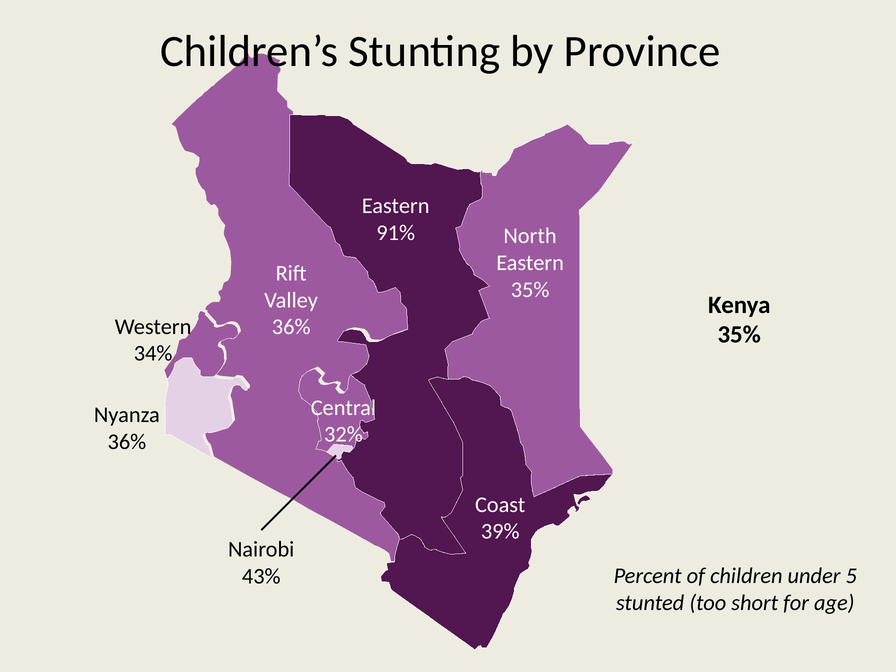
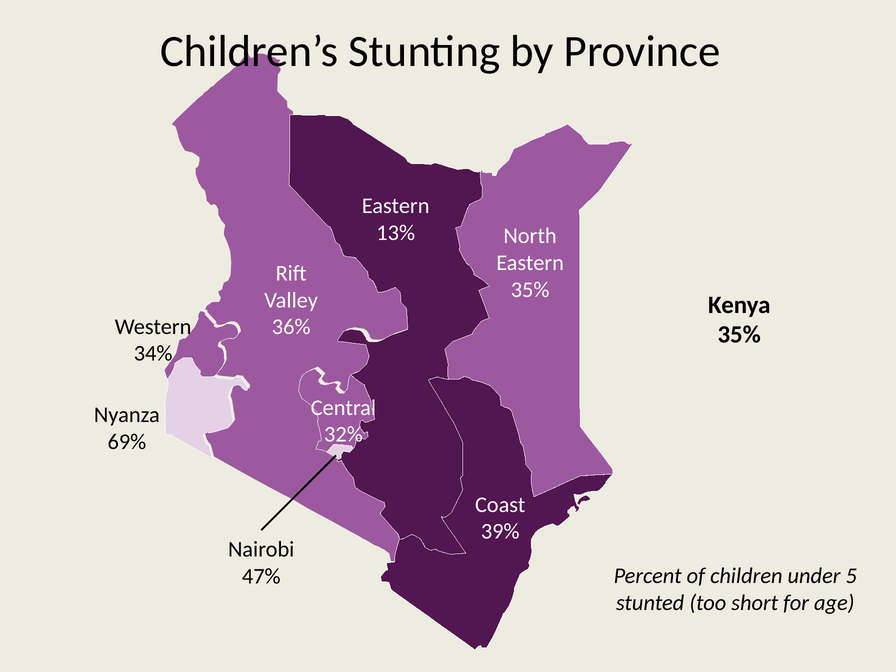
91%: 91% -> 13%
36% at (127, 442): 36% -> 69%
43%: 43% -> 47%
